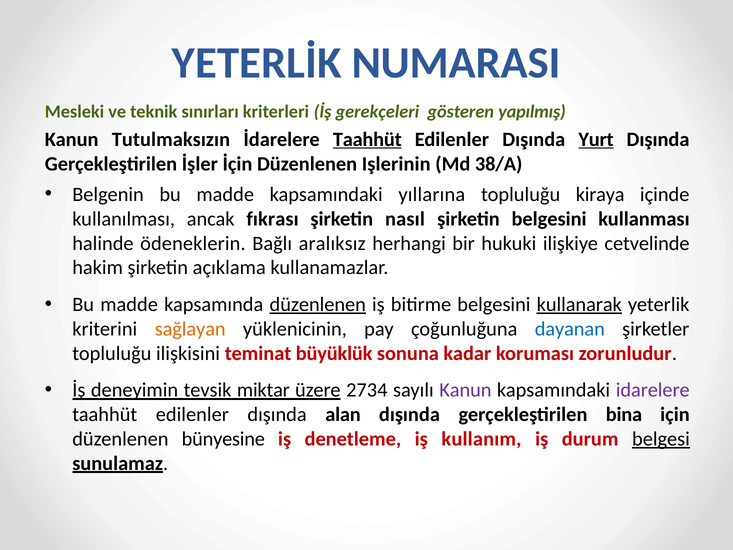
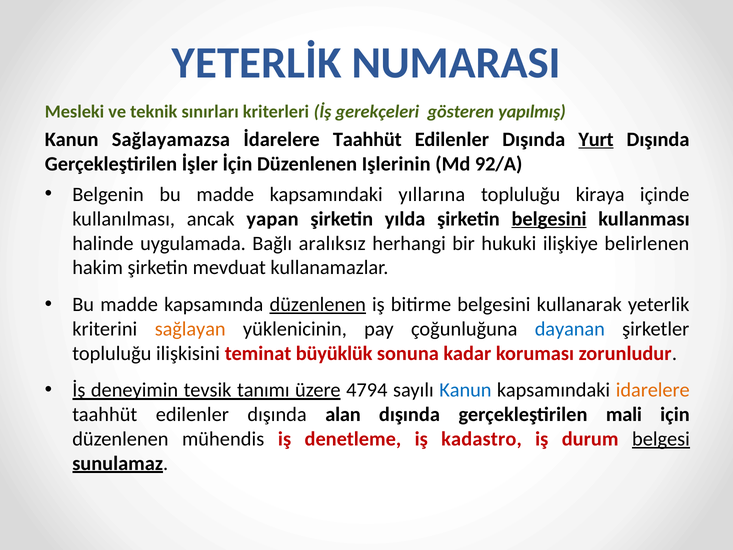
Tutulmaksızın: Tutulmaksızın -> Sağlayamazsa
Taahhüt at (367, 139) underline: present -> none
38/A: 38/A -> 92/A
fıkrası: fıkrası -> yapan
nasıl: nasıl -> yılda
belgesini at (549, 219) underline: none -> present
ödeneklerin: ödeneklerin -> uygulamada
cetvelinde: cetvelinde -> belirlenen
açıklama: açıklama -> mevduat
kullanarak underline: present -> none
miktar: miktar -> tanımı
2734: 2734 -> 4794
Kanun at (465, 390) colour: purple -> blue
idarelere colour: purple -> orange
bina: bina -> mali
bünyesine: bünyesine -> mühendis
kullanım: kullanım -> kadastro
